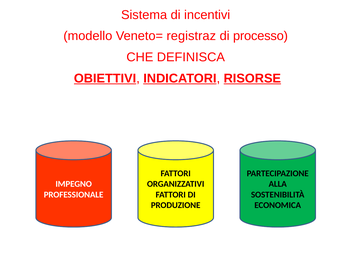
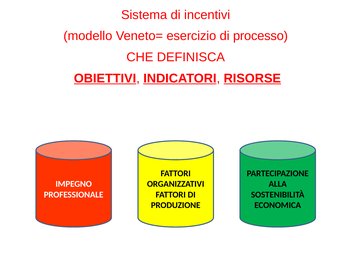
registraz: registraz -> esercizio
